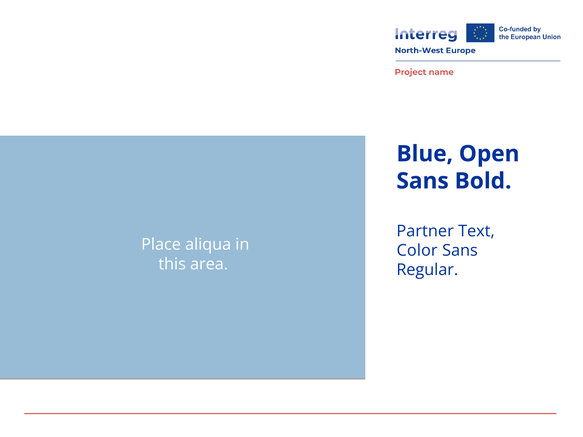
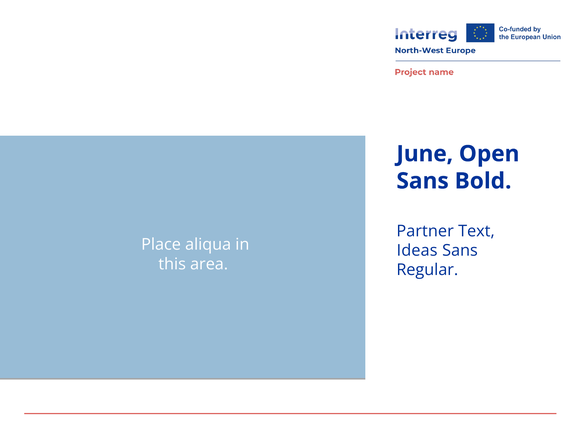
Blue: Blue -> June
Color: Color -> Ideas
